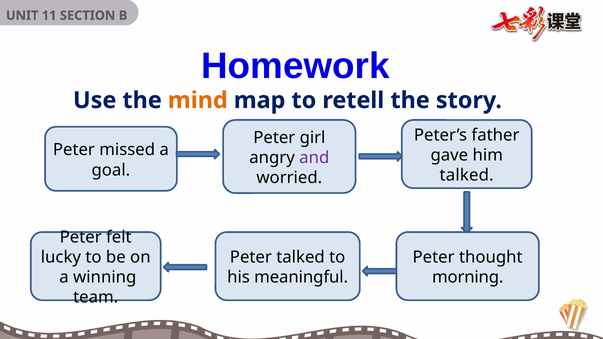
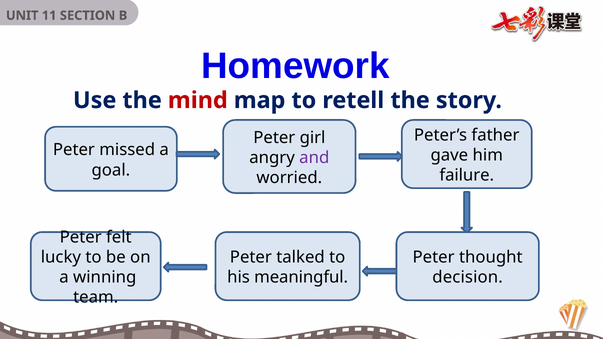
mind colour: orange -> red
talked at (467, 175): talked -> failure
morning: morning -> decision
